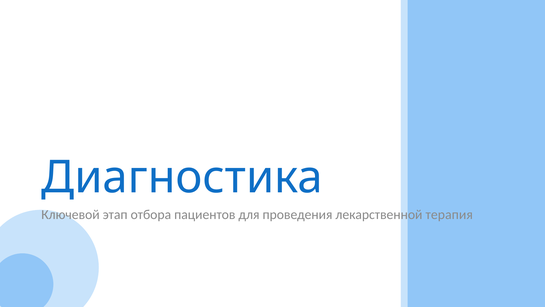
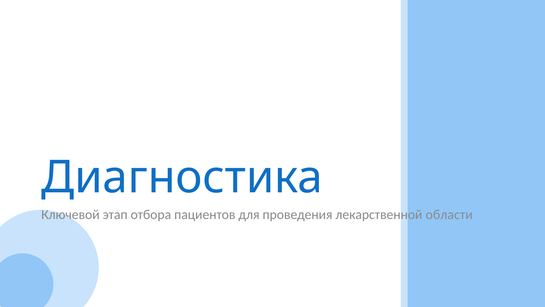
терапия: терапия -> области
